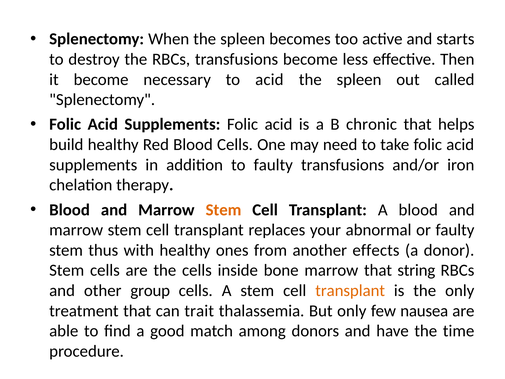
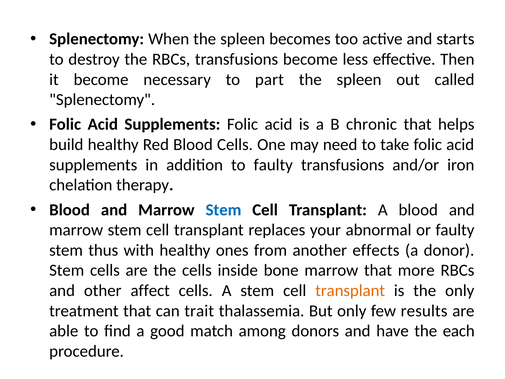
to acid: acid -> part
Stem at (223, 210) colour: orange -> blue
string: string -> more
group: group -> affect
nausea: nausea -> results
time: time -> each
